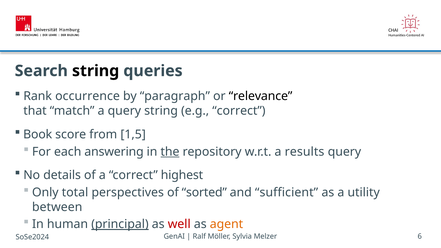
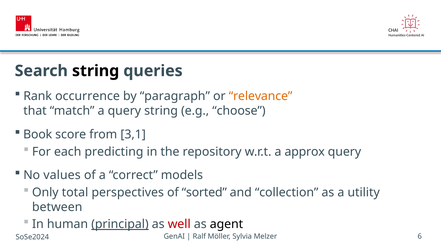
relevance colour: black -> orange
e.g correct: correct -> choose
1,5: 1,5 -> 3,1
answering: answering -> predicting
the underline: present -> none
results: results -> approx
details: details -> values
highest: highest -> models
sufficient: sufficient -> collection
agent colour: orange -> black
